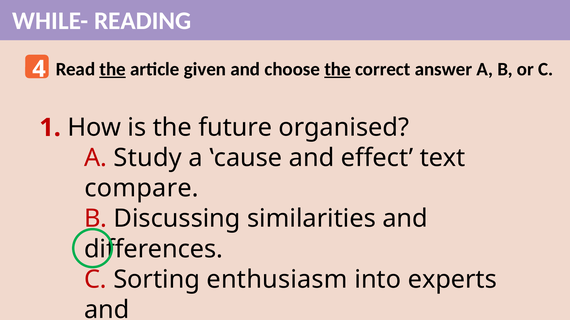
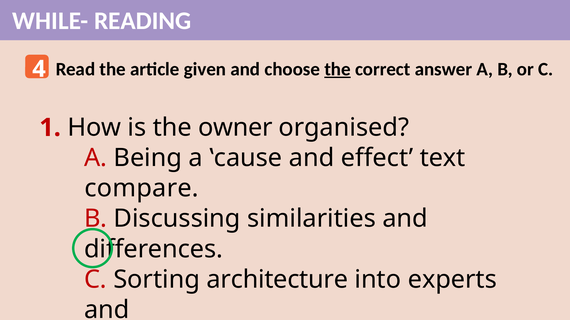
the at (113, 69) underline: present -> none
future: future -> owner
Study: Study -> Being
enthusiasm: enthusiasm -> architecture
